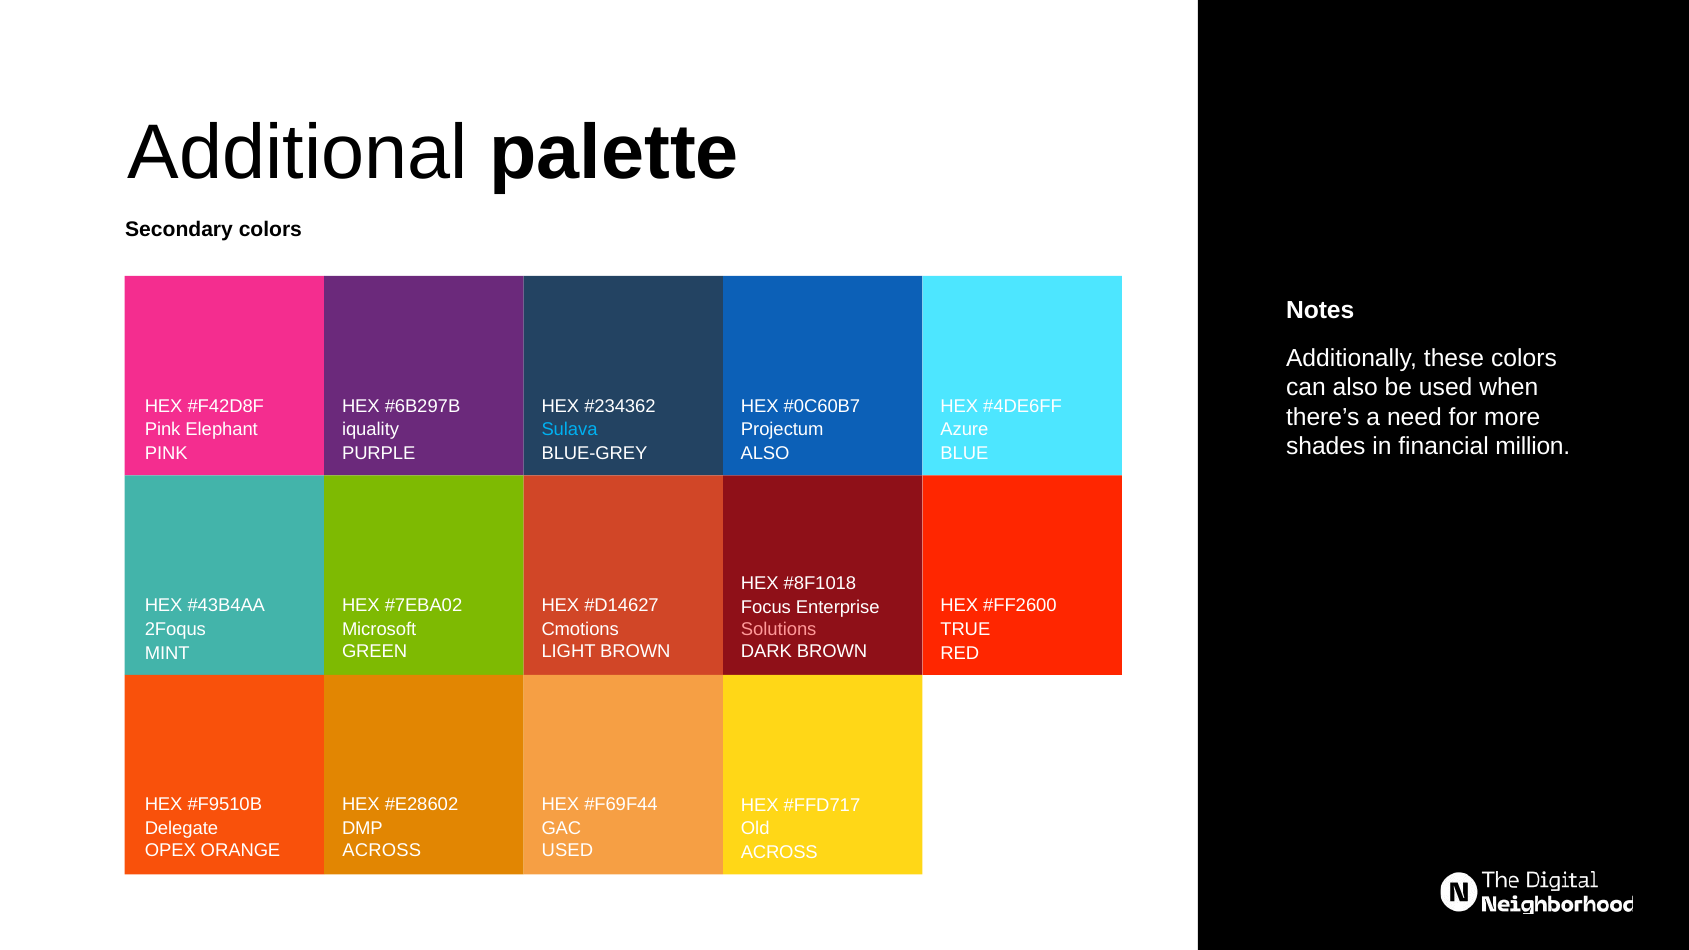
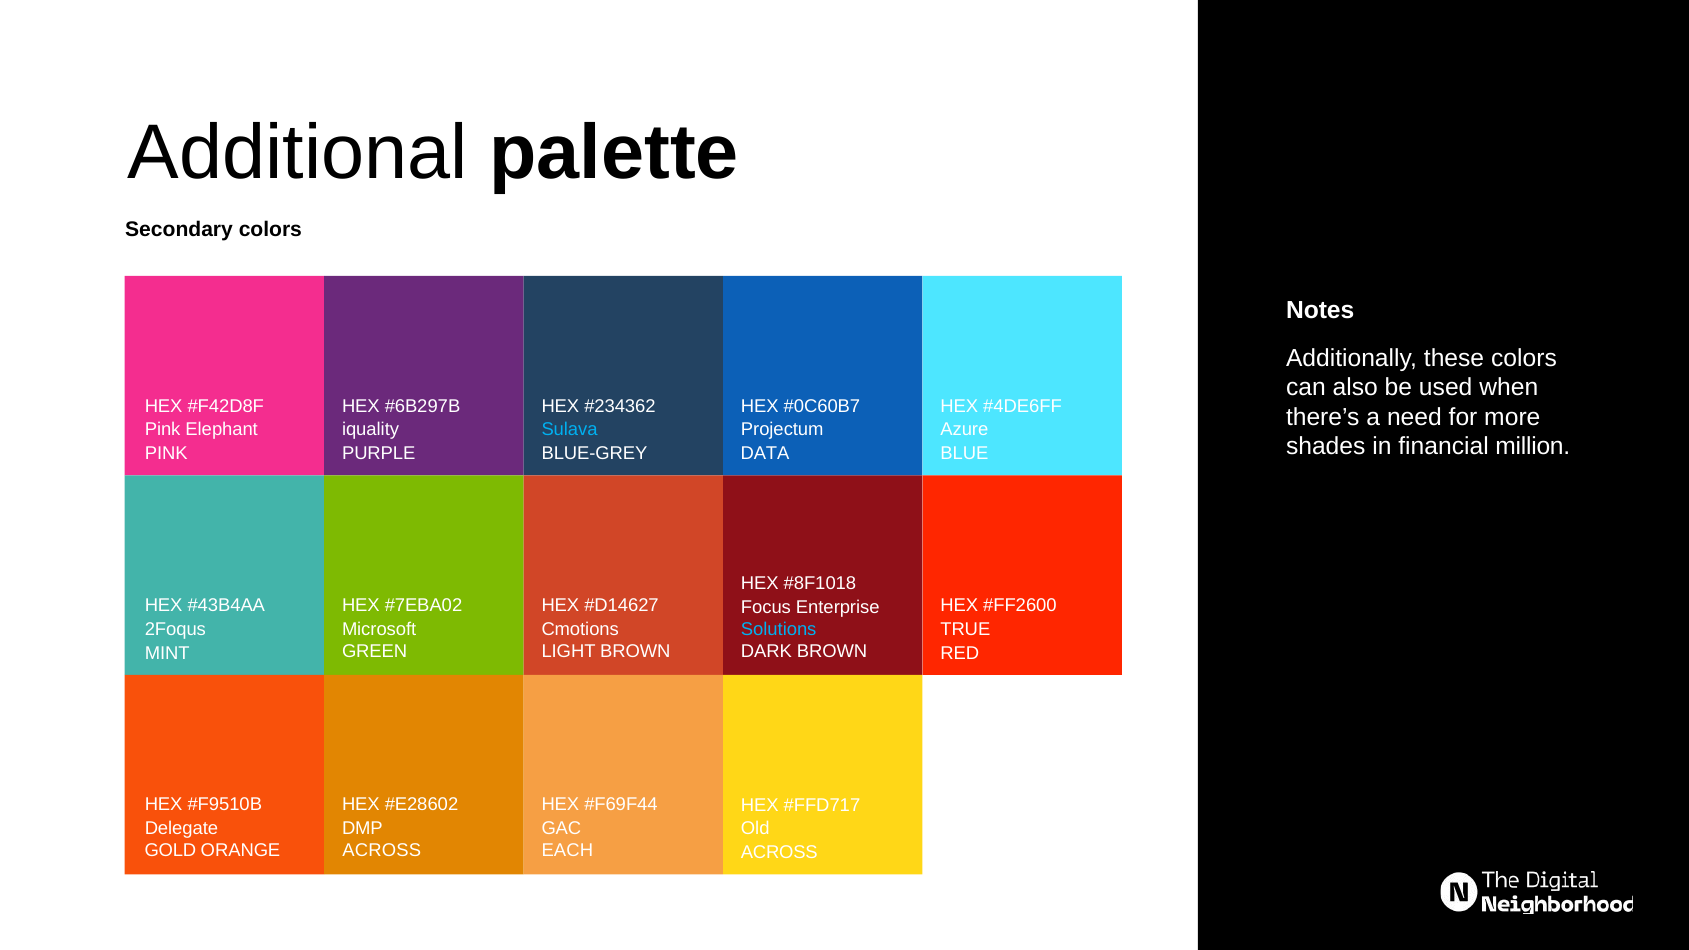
ALSO at (765, 454): ALSO -> DATA
Solutions colour: pink -> light blue
OPEX: OPEX -> GOLD
USED at (567, 851): USED -> EACH
